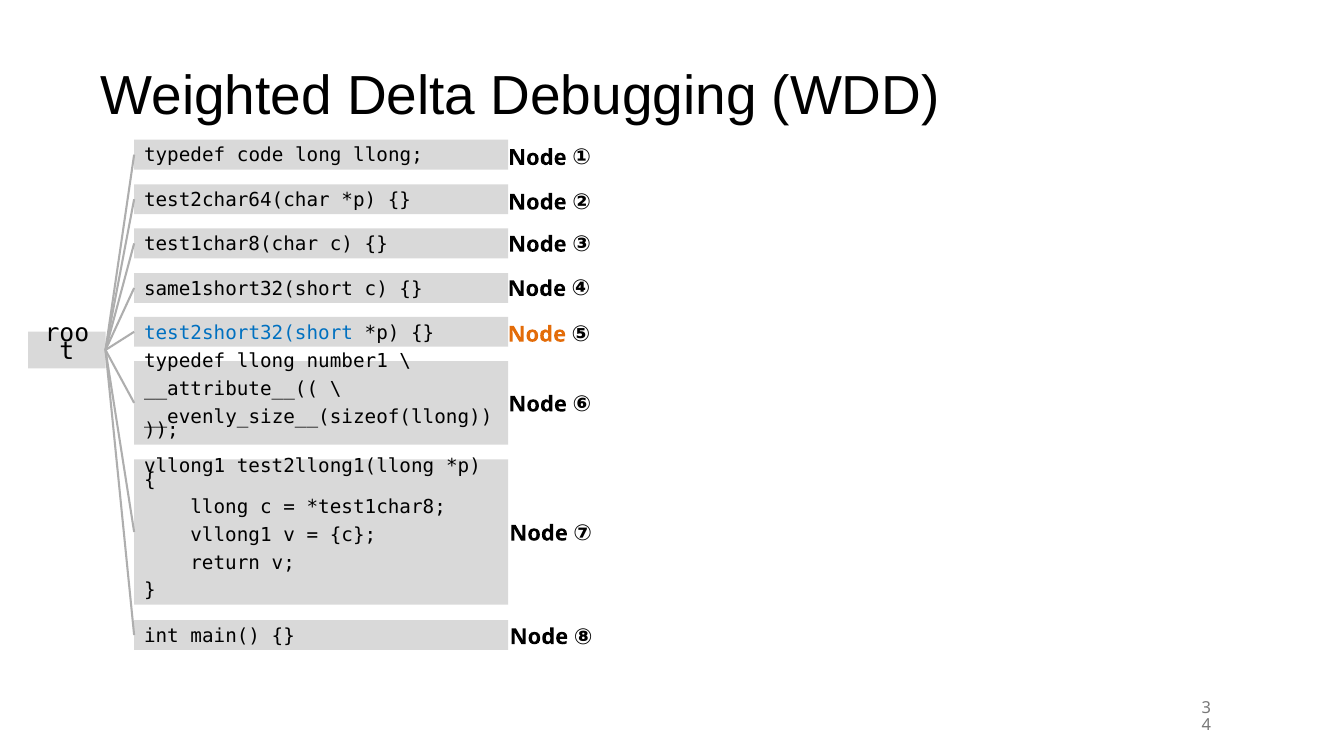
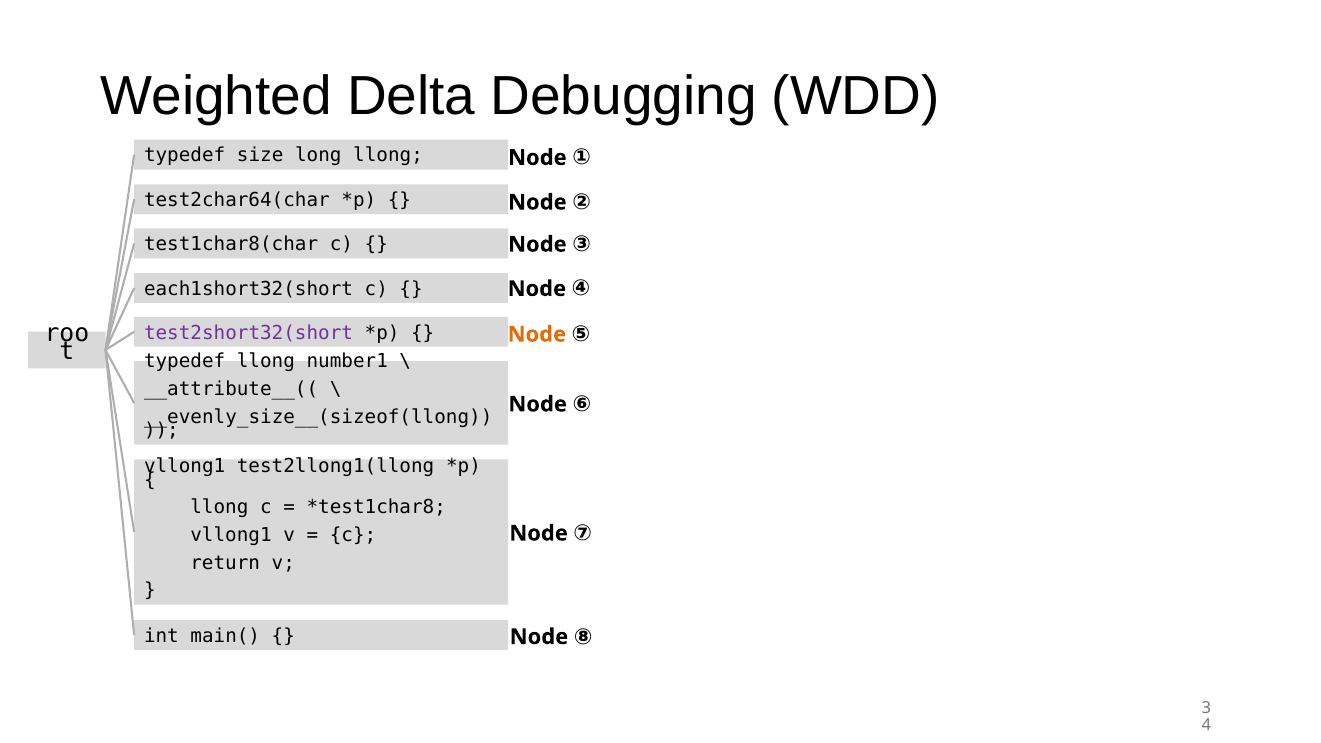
code: code -> size
same1short32(short: same1short32(short -> each1short32(short
test2short32(short colour: blue -> purple
